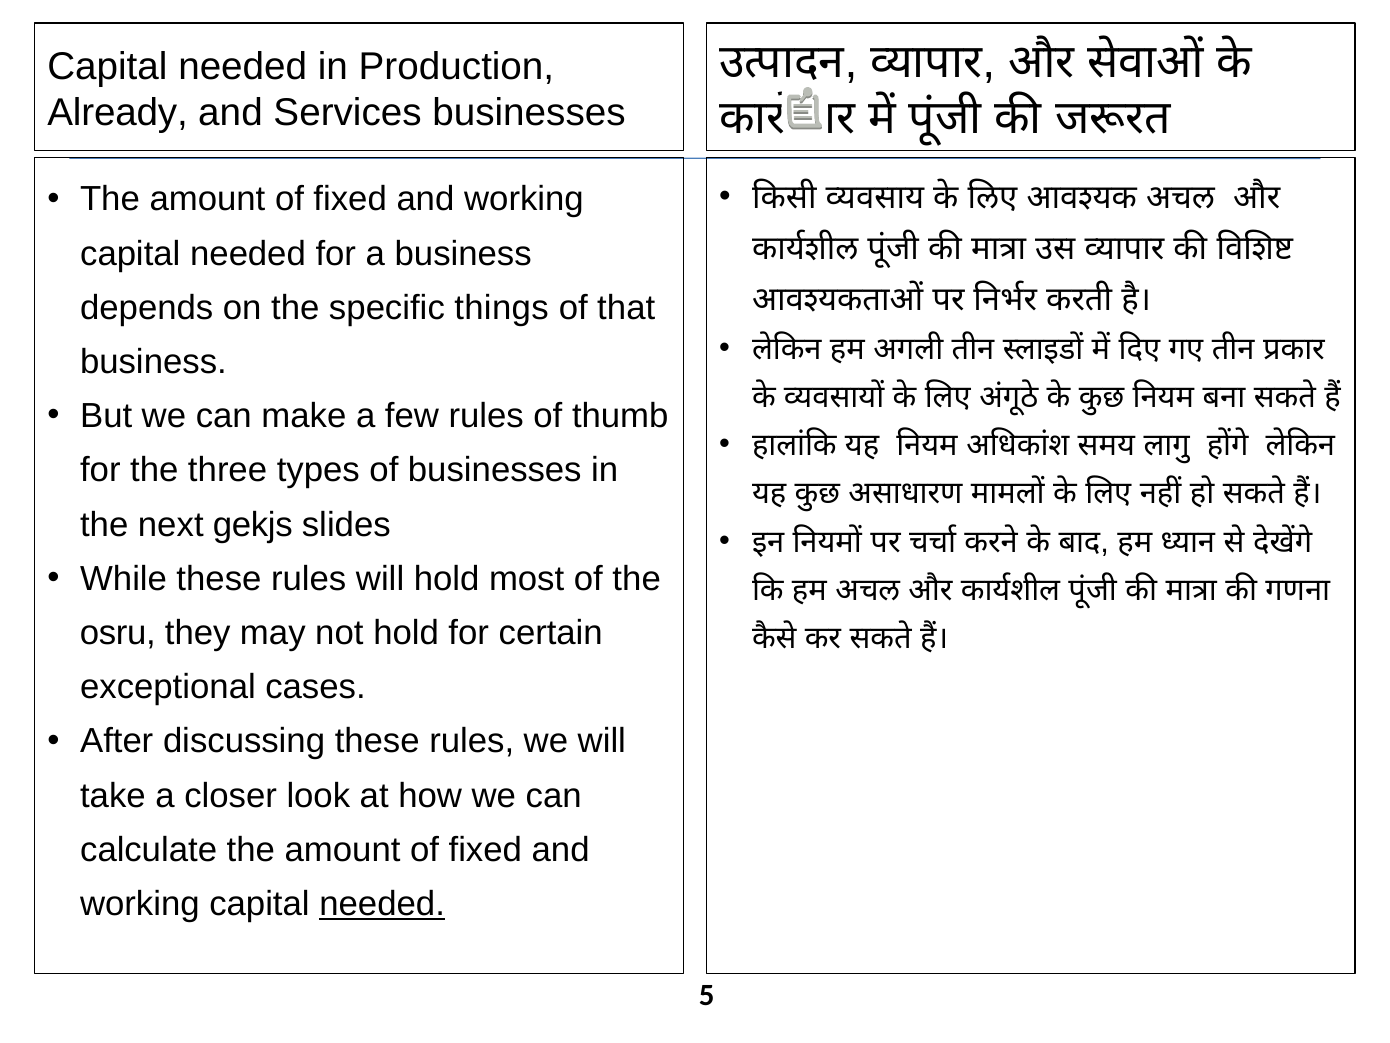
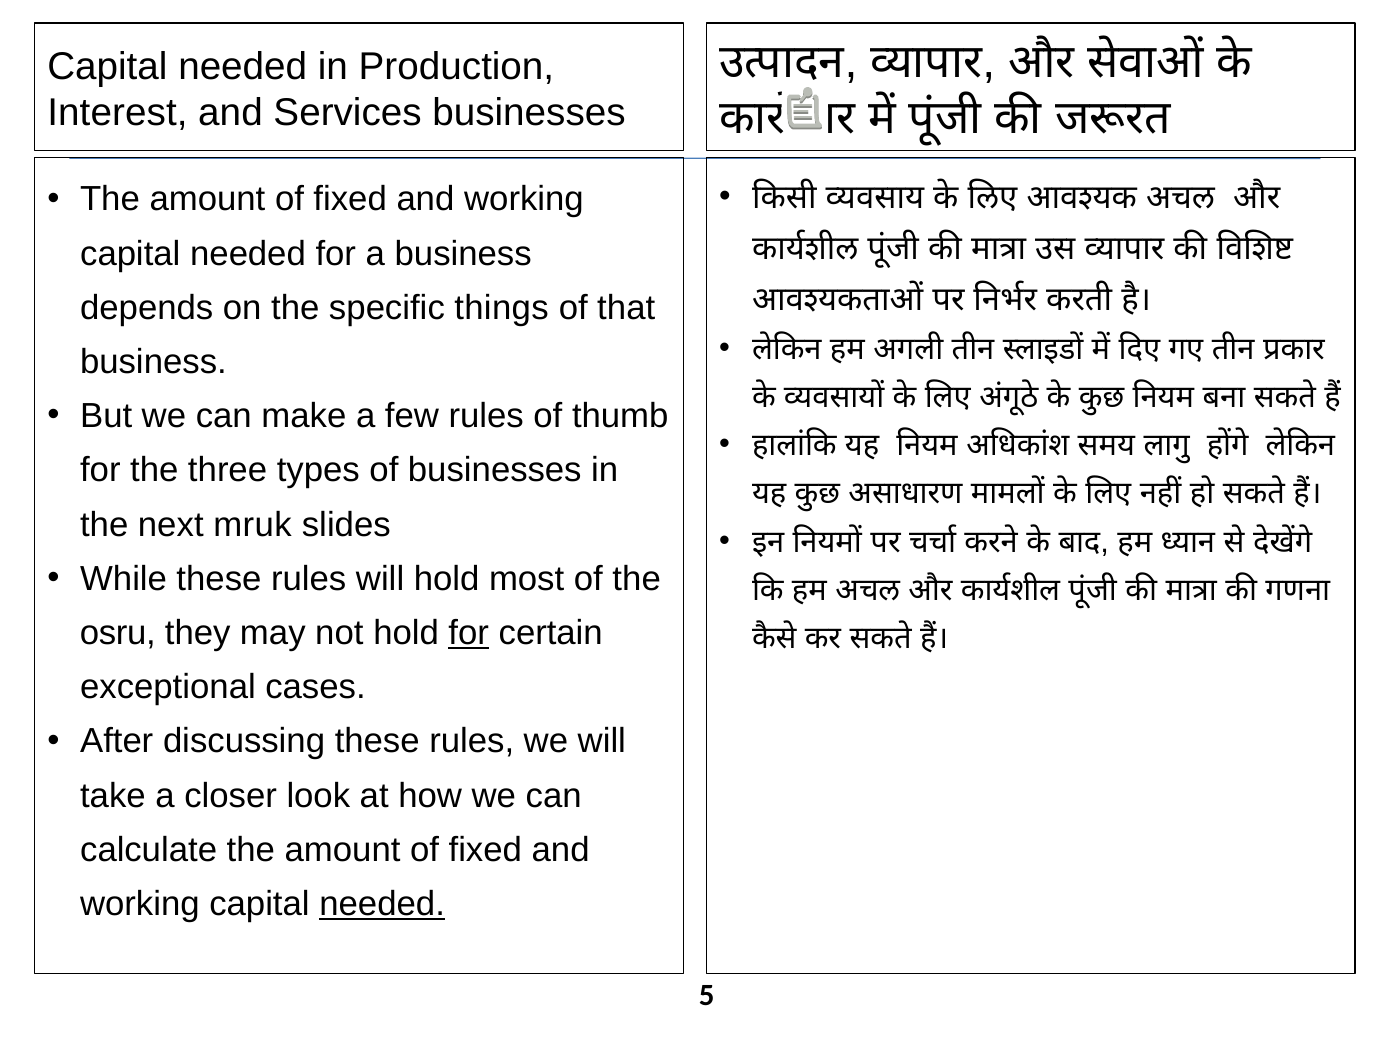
Already: Already -> Interest
gekjs: gekjs -> mruk
for at (469, 633) underline: none -> present
